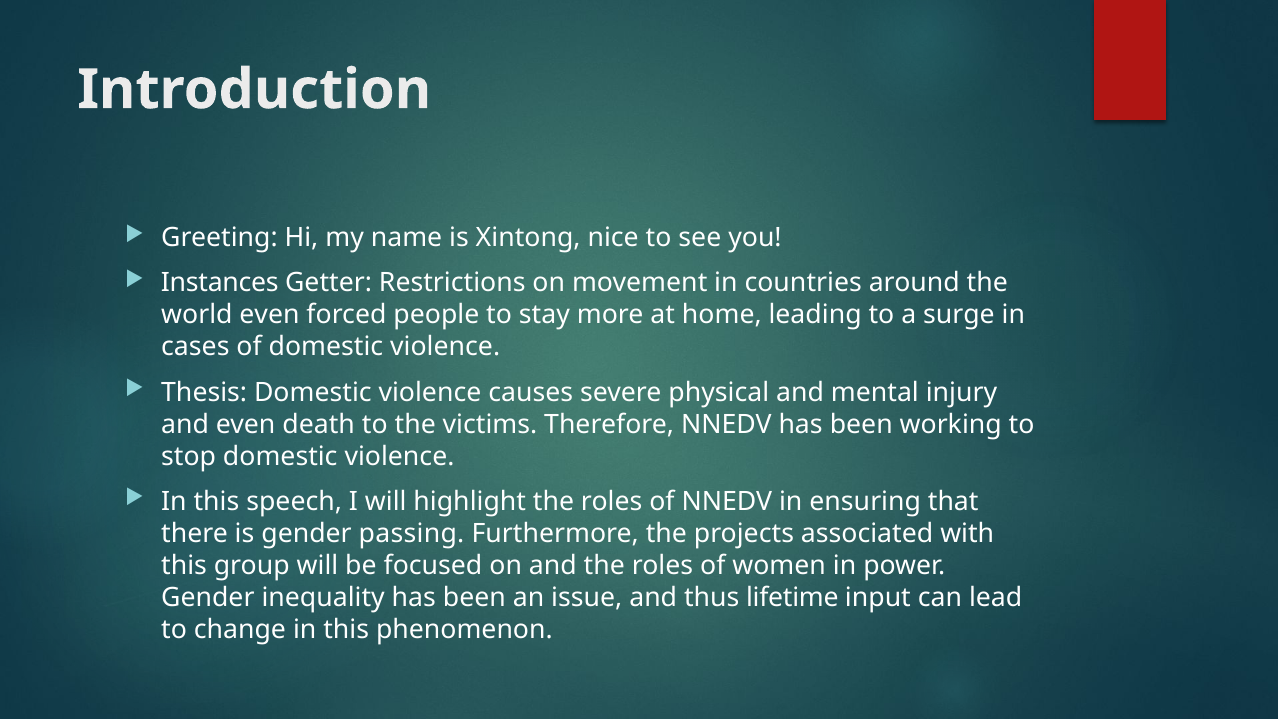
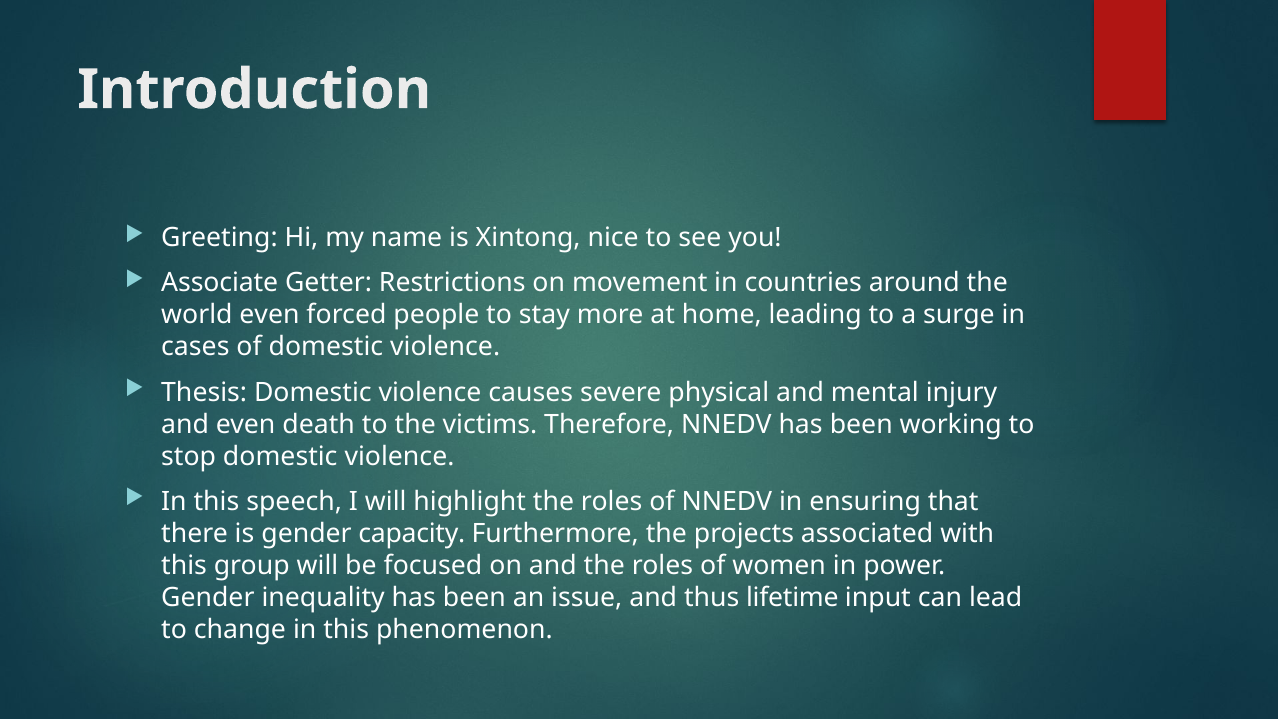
Instances: Instances -> Associate
passing: passing -> capacity
